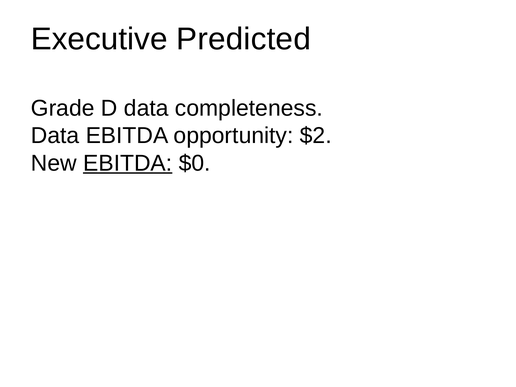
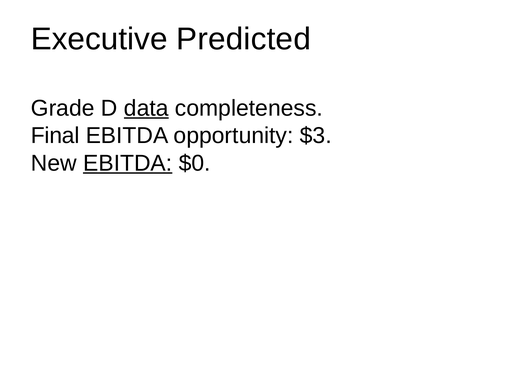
data at (146, 108) underline: none -> present
Data at (55, 136): Data -> Final
$2: $2 -> $3
